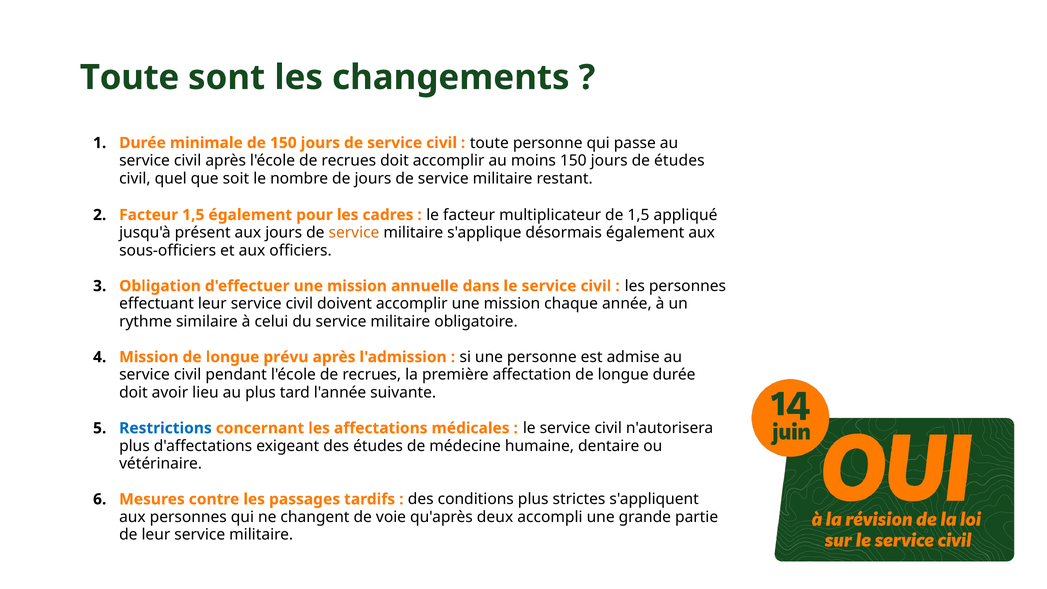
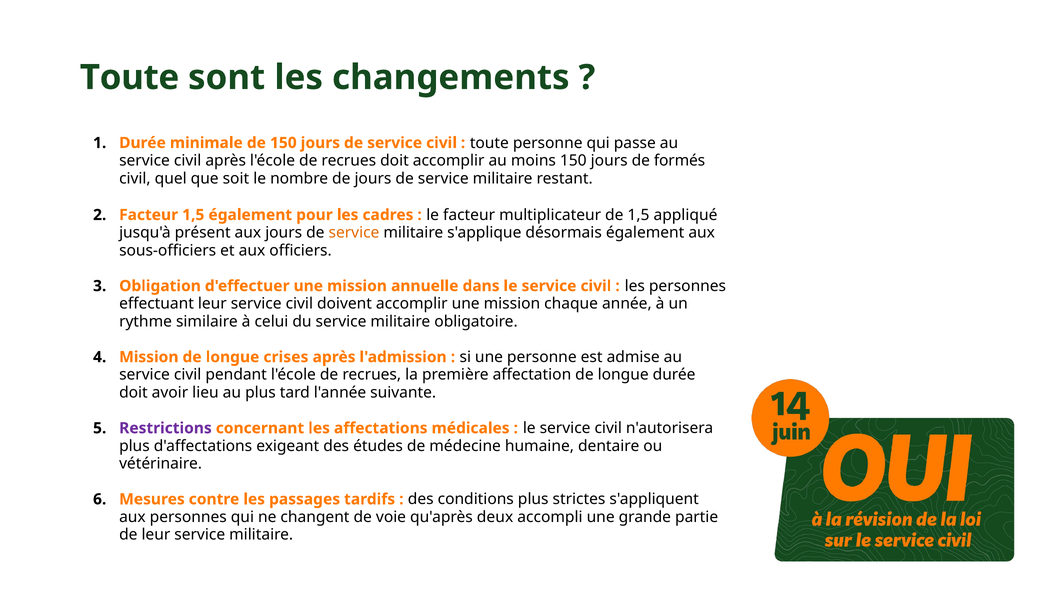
de études: études -> formés
prévu: prévu -> crises
Restrictions colour: blue -> purple
